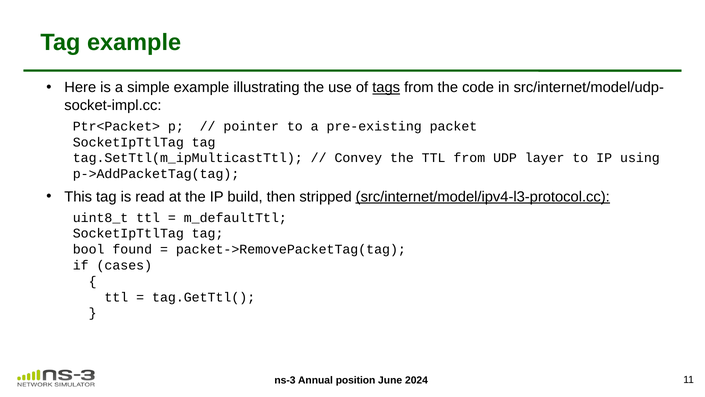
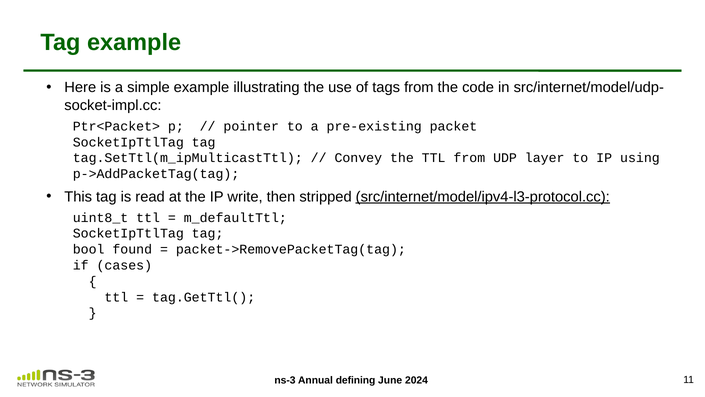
tags underline: present -> none
build: build -> write
position: position -> defining
